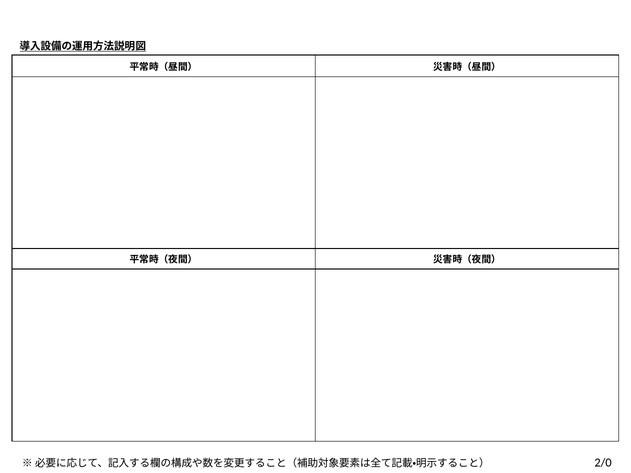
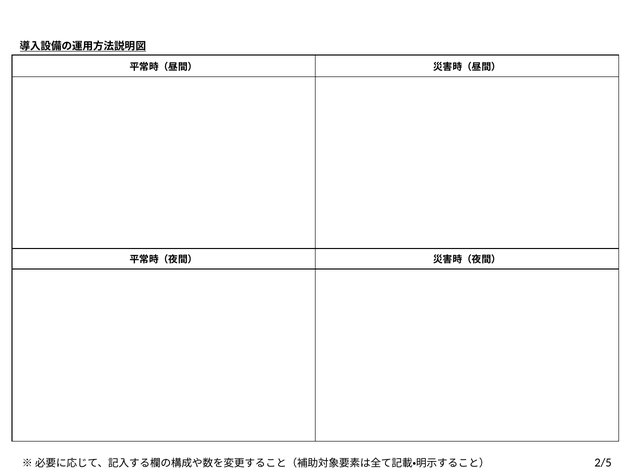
2/0: 2/0 -> 2/5
